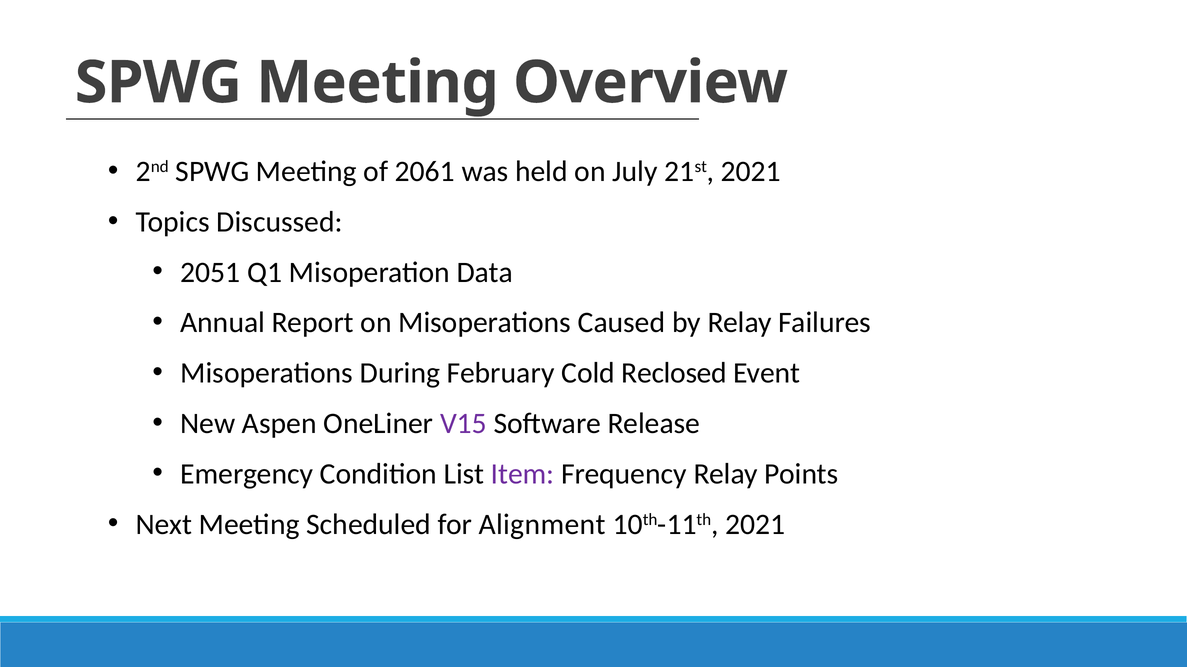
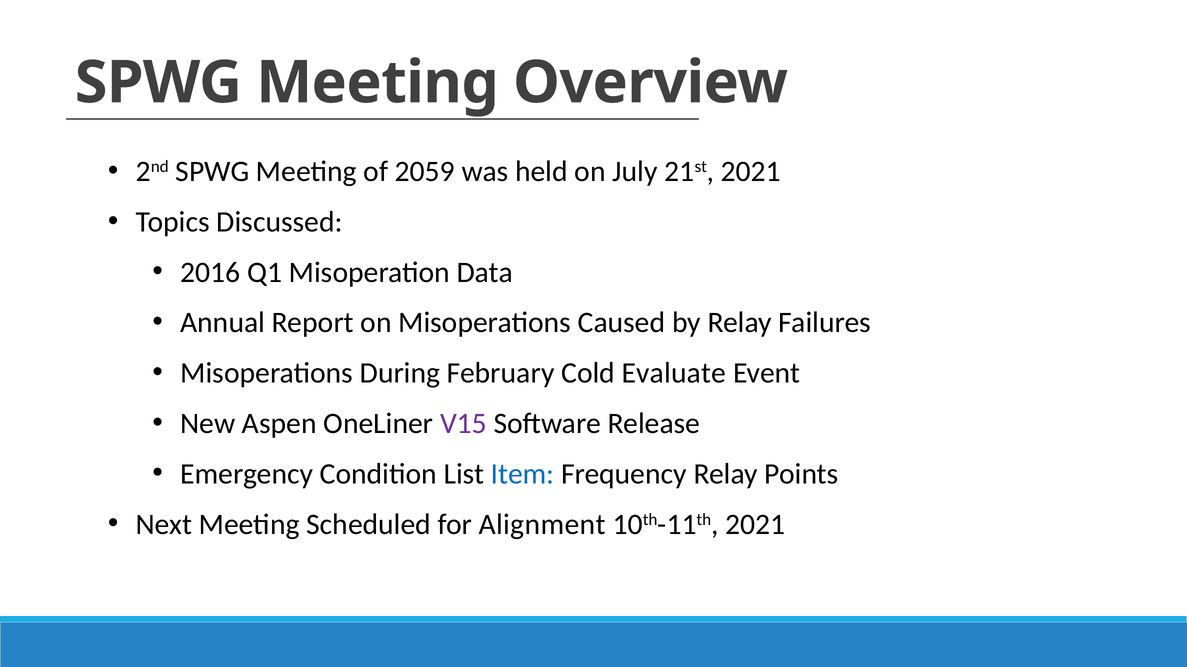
2061: 2061 -> 2059
2051: 2051 -> 2016
Reclosed: Reclosed -> Evaluate
Item colour: purple -> blue
